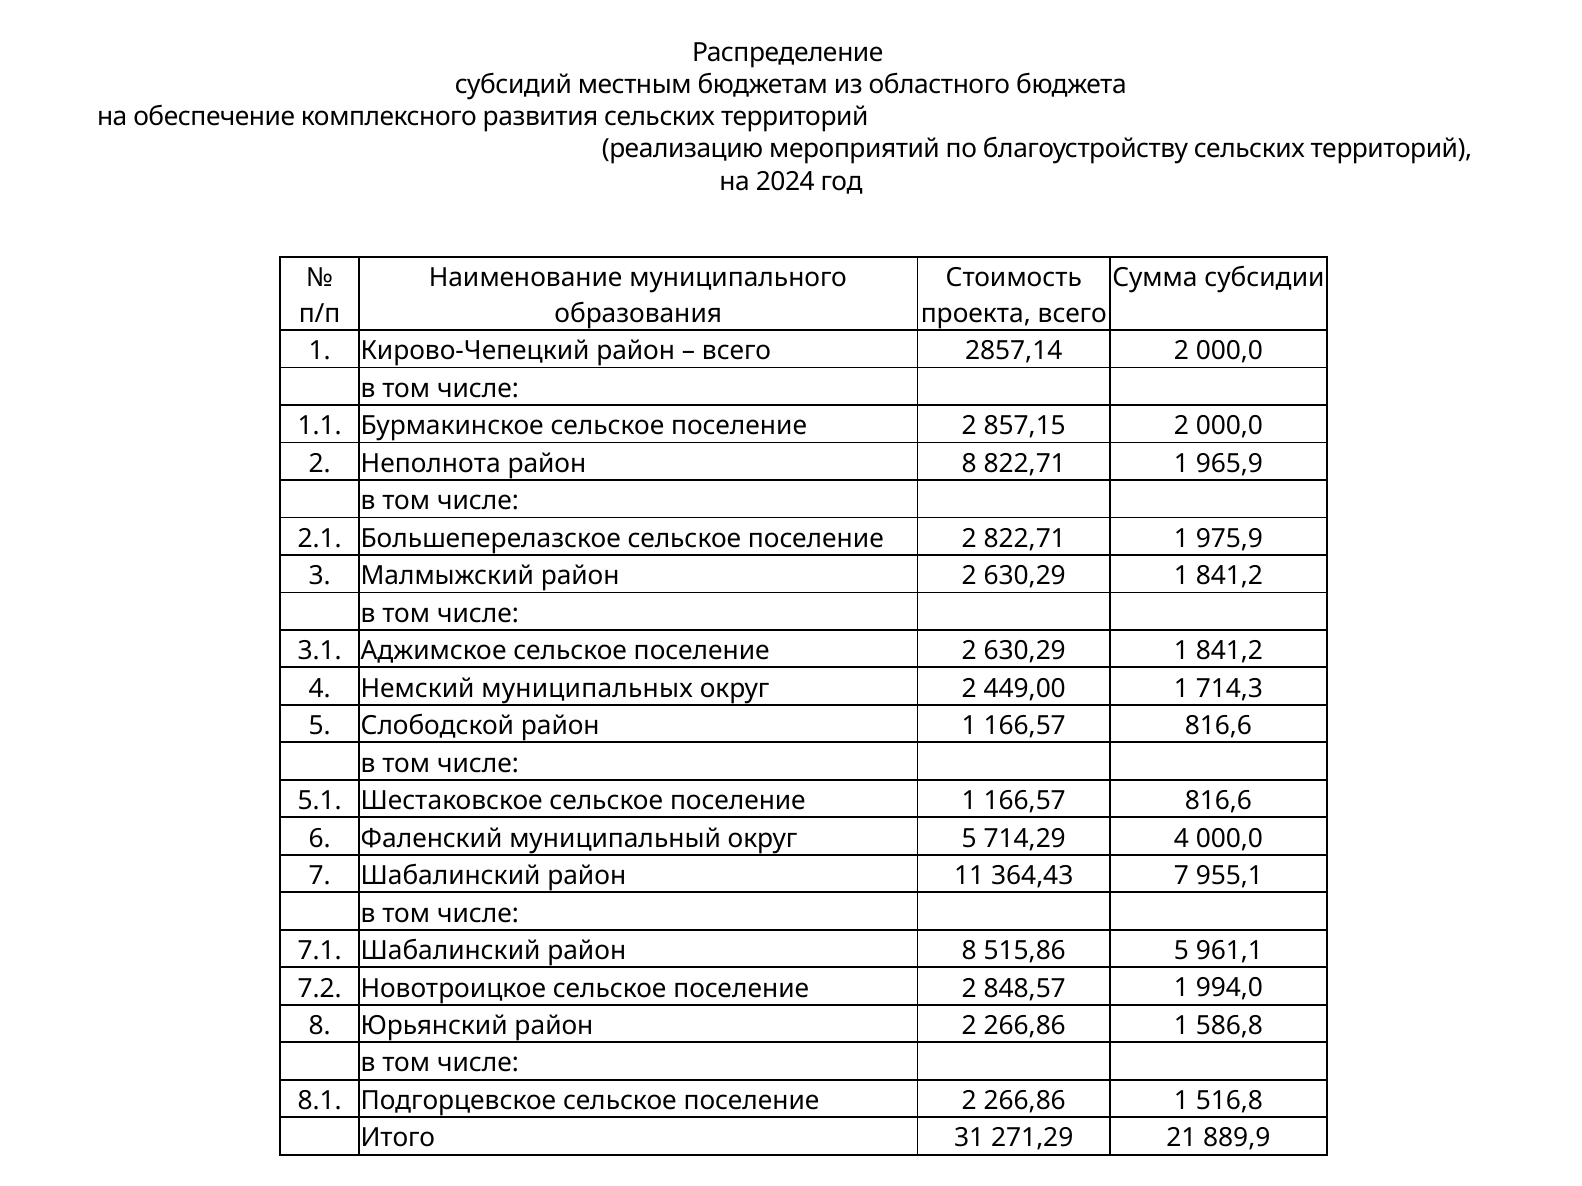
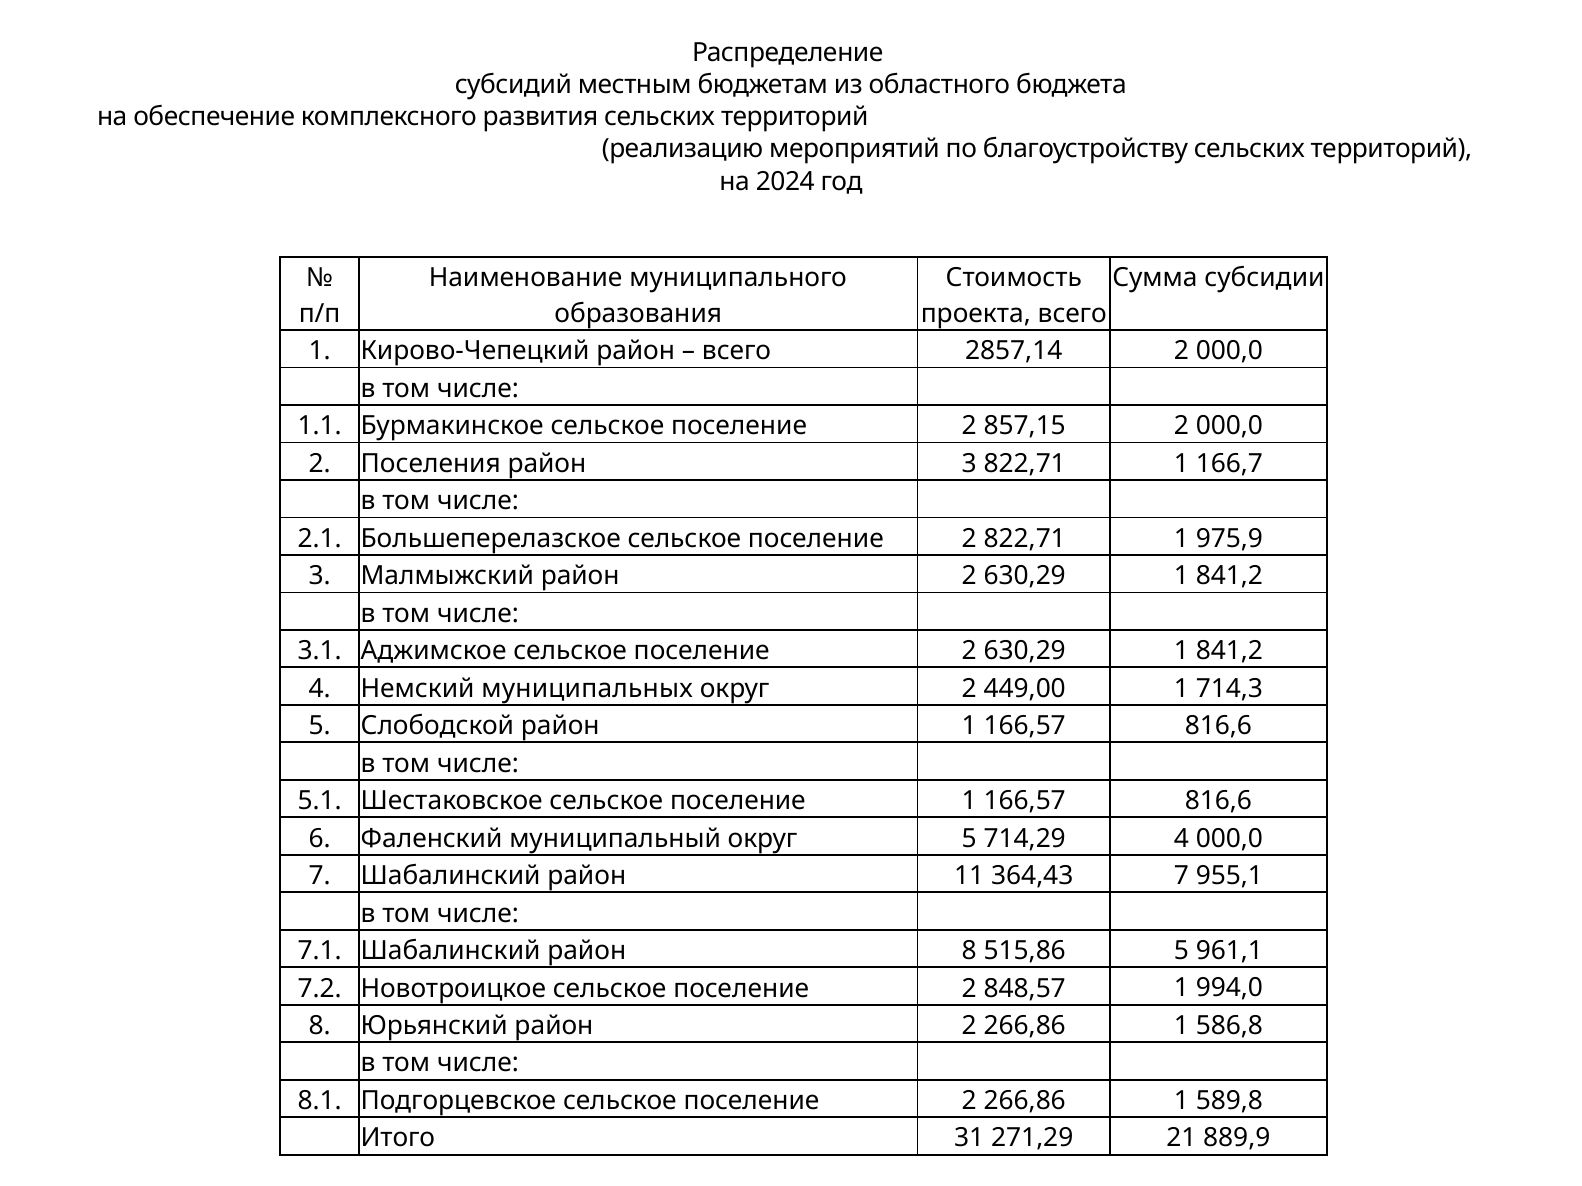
Неполнота: Неполнота -> Поселения
8 at (969, 464): 8 -> 3
965,9: 965,9 -> 166,7
516,8: 516,8 -> 589,8
